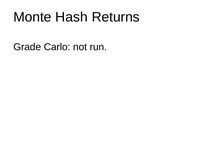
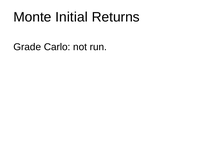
Hash: Hash -> Initial
